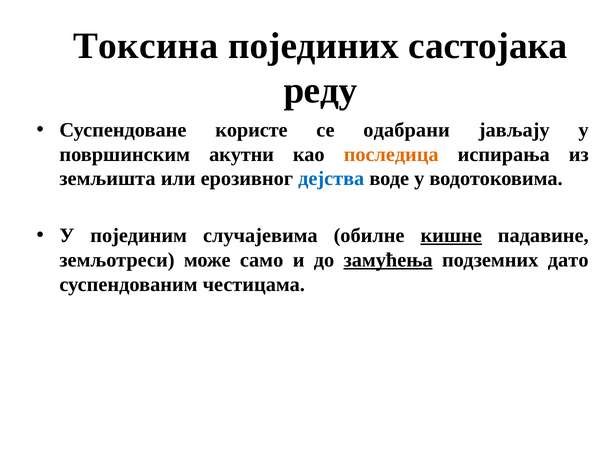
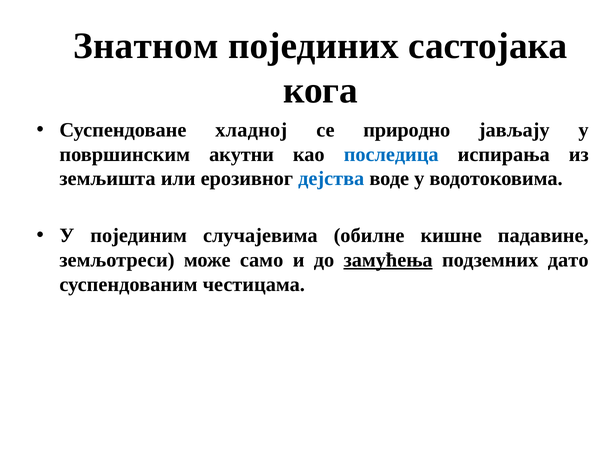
Токсина: Токсина -> Знатном
реду: реду -> кога
користе: користе -> хладној
одабрани: одабрани -> природно
последица colour: orange -> blue
кишне underline: present -> none
